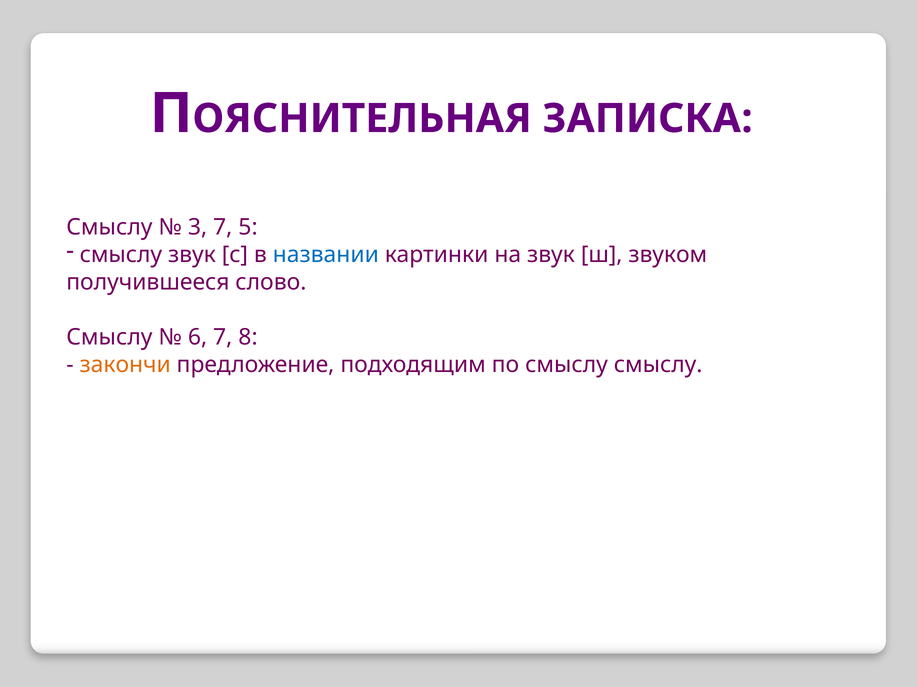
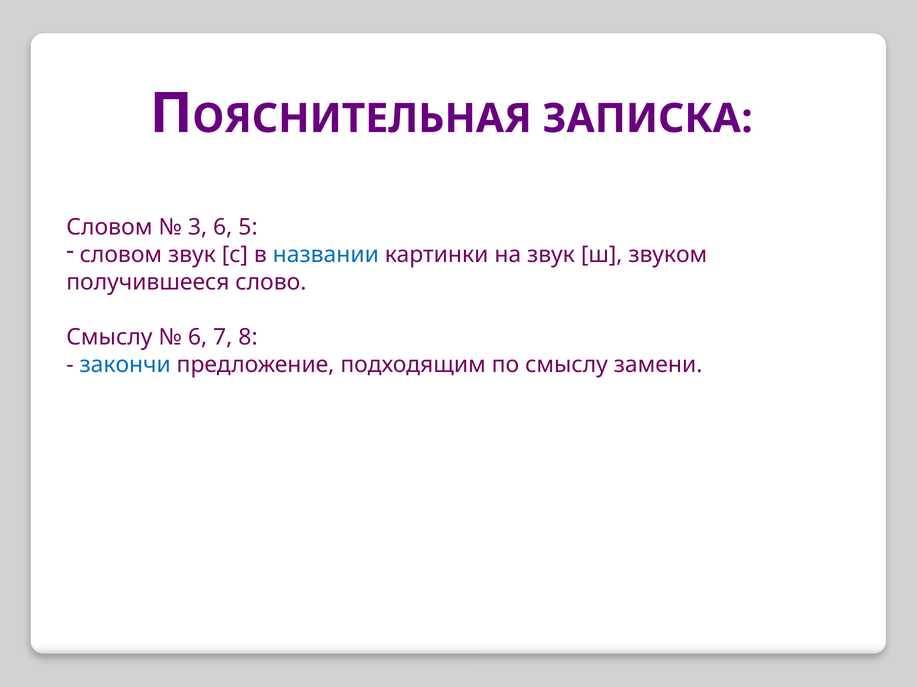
Смыслу at (109, 228): Смыслу -> Словом
3 7: 7 -> 6
смыслу at (121, 255): смыслу -> словом
закончи colour: orange -> blue
смыслу смыслу: смыслу -> замени
